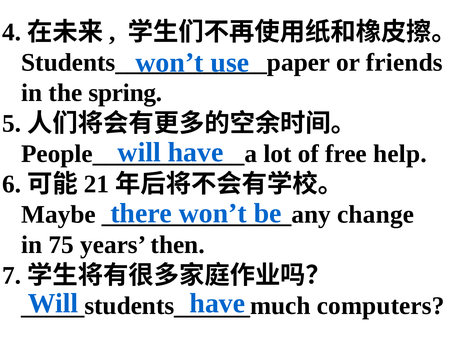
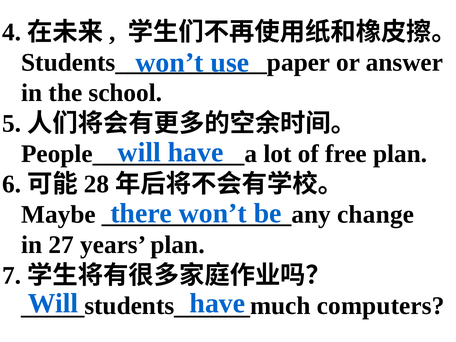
friends: friends -> answer
spring: spring -> school
free help: help -> plan
21: 21 -> 28
75: 75 -> 27
years then: then -> plan
